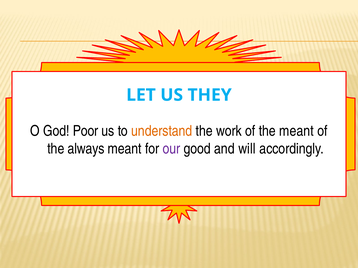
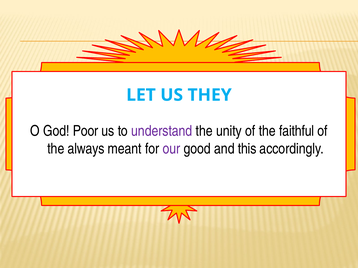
understand colour: orange -> purple
work: work -> unity
the meant: meant -> faithful
will: will -> this
